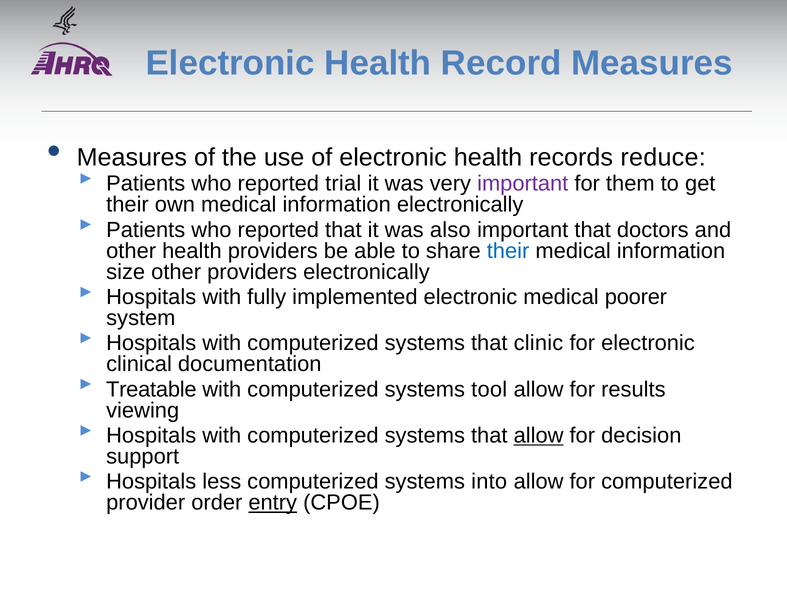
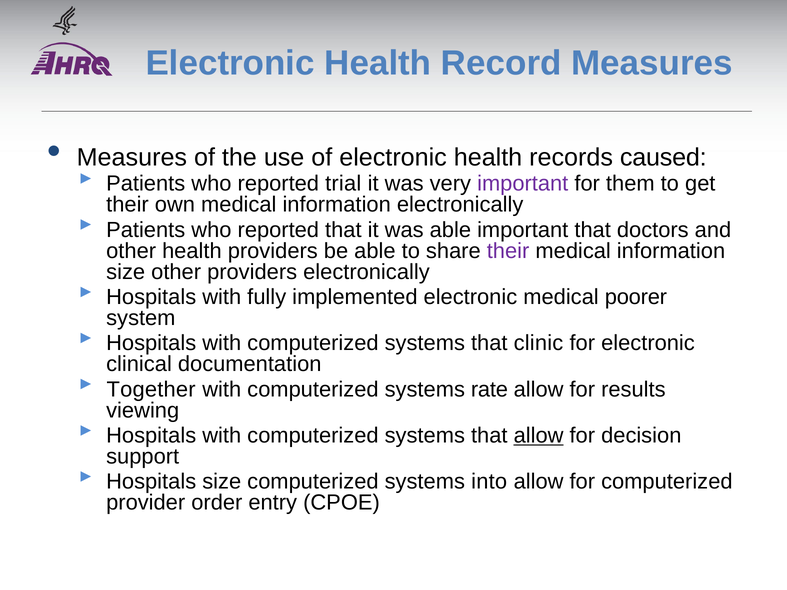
reduce: reduce -> caused
was also: also -> able
their at (508, 251) colour: blue -> purple
Treatable: Treatable -> Together
tool: tool -> rate
Hospitals less: less -> size
entry underline: present -> none
